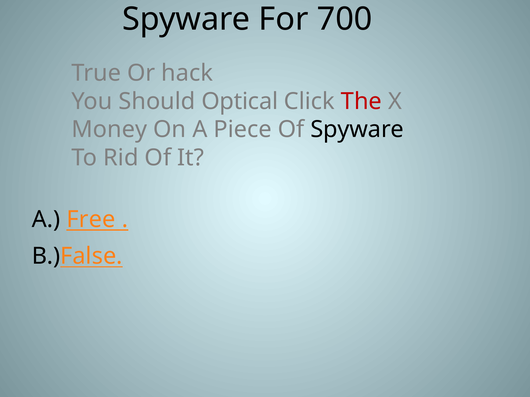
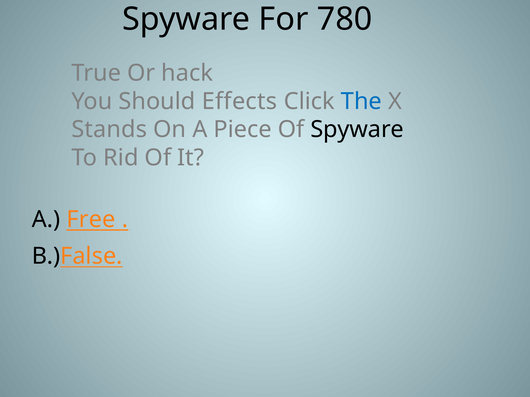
700: 700 -> 780
Optical: Optical -> Effects
The colour: red -> blue
Money: Money -> Stands
